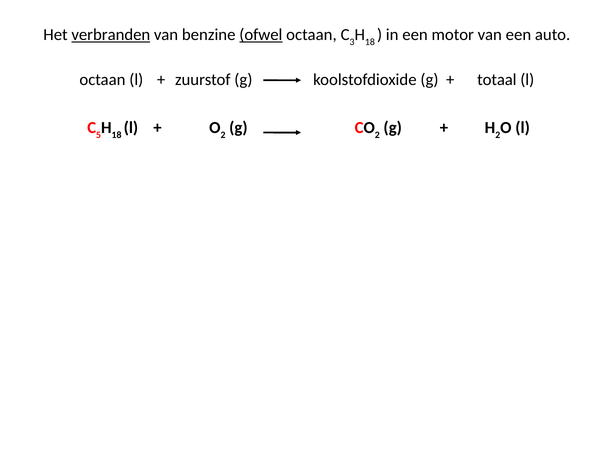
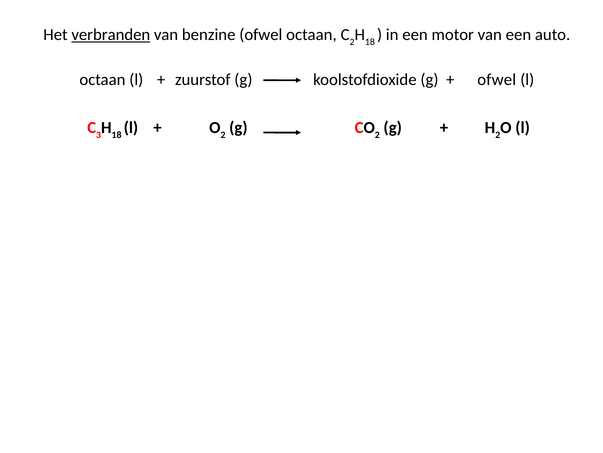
ofwel at (261, 35) underline: present -> none
3 at (352, 42): 3 -> 2
totaal at (497, 80): totaal -> ofwel
5: 5 -> 3
